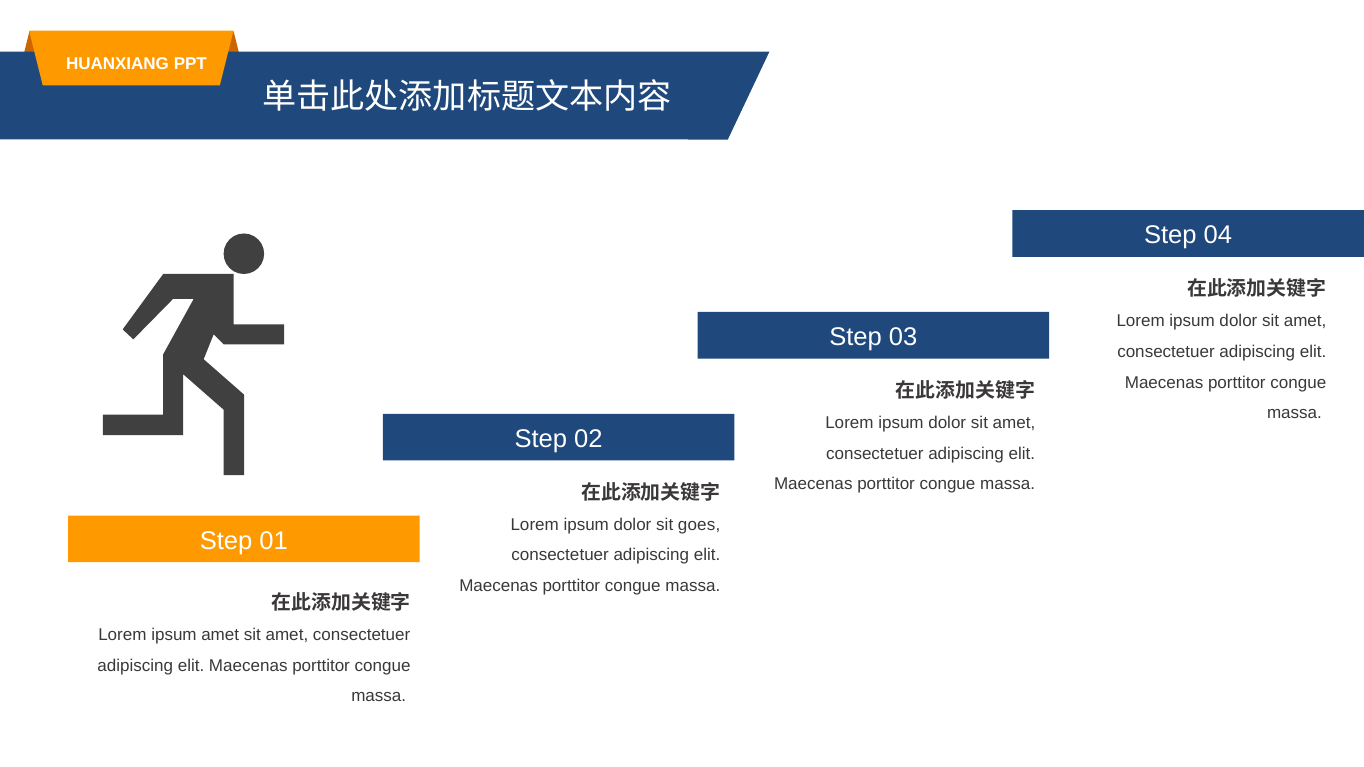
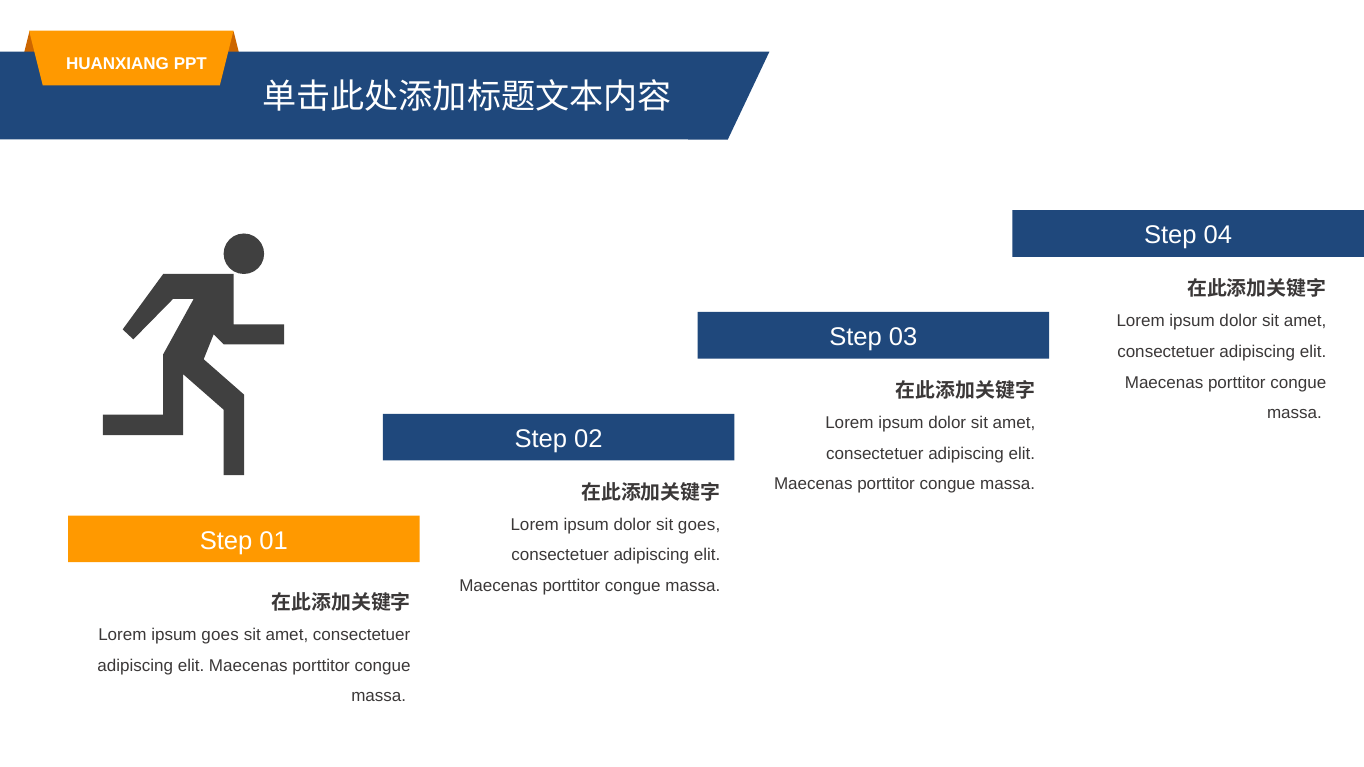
ipsum amet: amet -> goes
